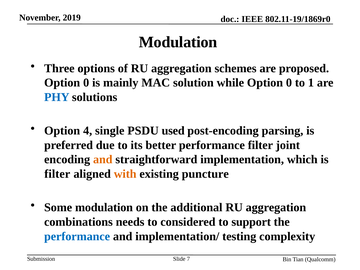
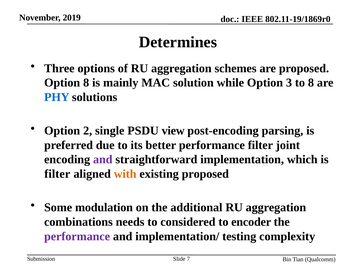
Modulation at (178, 42): Modulation -> Determines
0 at (86, 83): 0 -> 8
while Option 0: 0 -> 3
to 1: 1 -> 8
4: 4 -> 2
used: used -> view
and at (103, 159) colour: orange -> purple
existing puncture: puncture -> proposed
support: support -> encoder
performance at (77, 236) colour: blue -> purple
